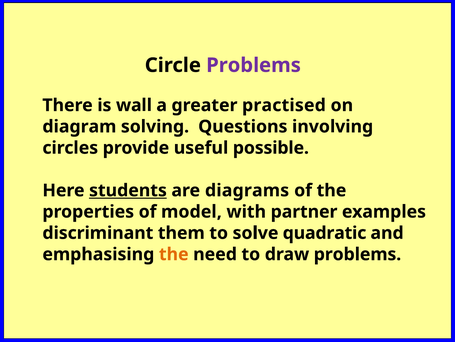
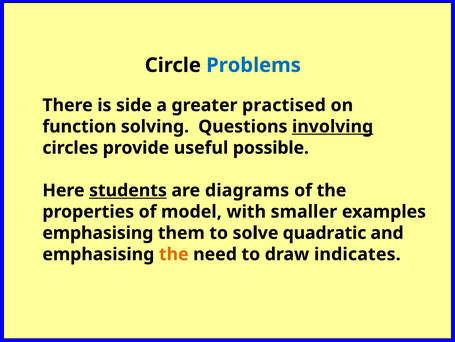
Problems at (254, 65) colour: purple -> blue
wall: wall -> side
diagram: diagram -> function
involving underline: none -> present
partner: partner -> smaller
discriminant at (98, 233): discriminant -> emphasising
draw problems: problems -> indicates
